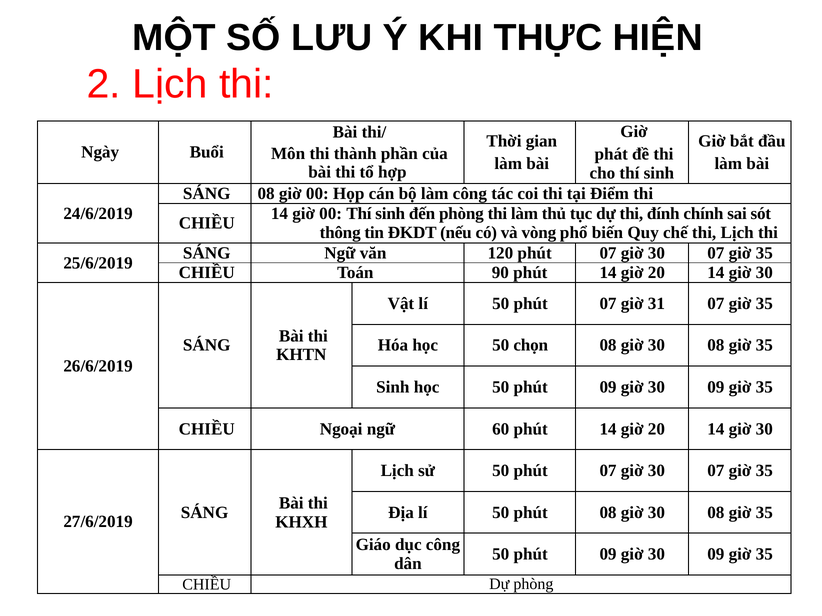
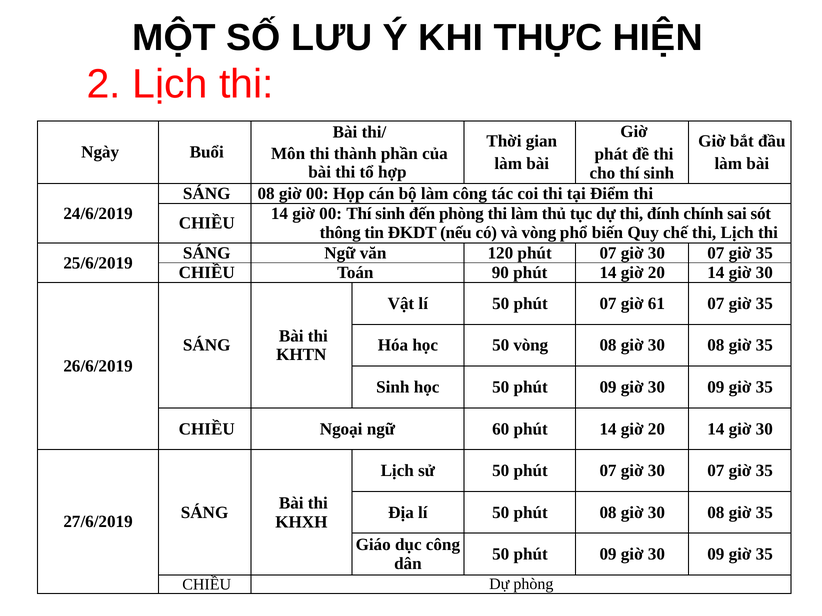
31: 31 -> 61
50 chọn: chọn -> vòng
